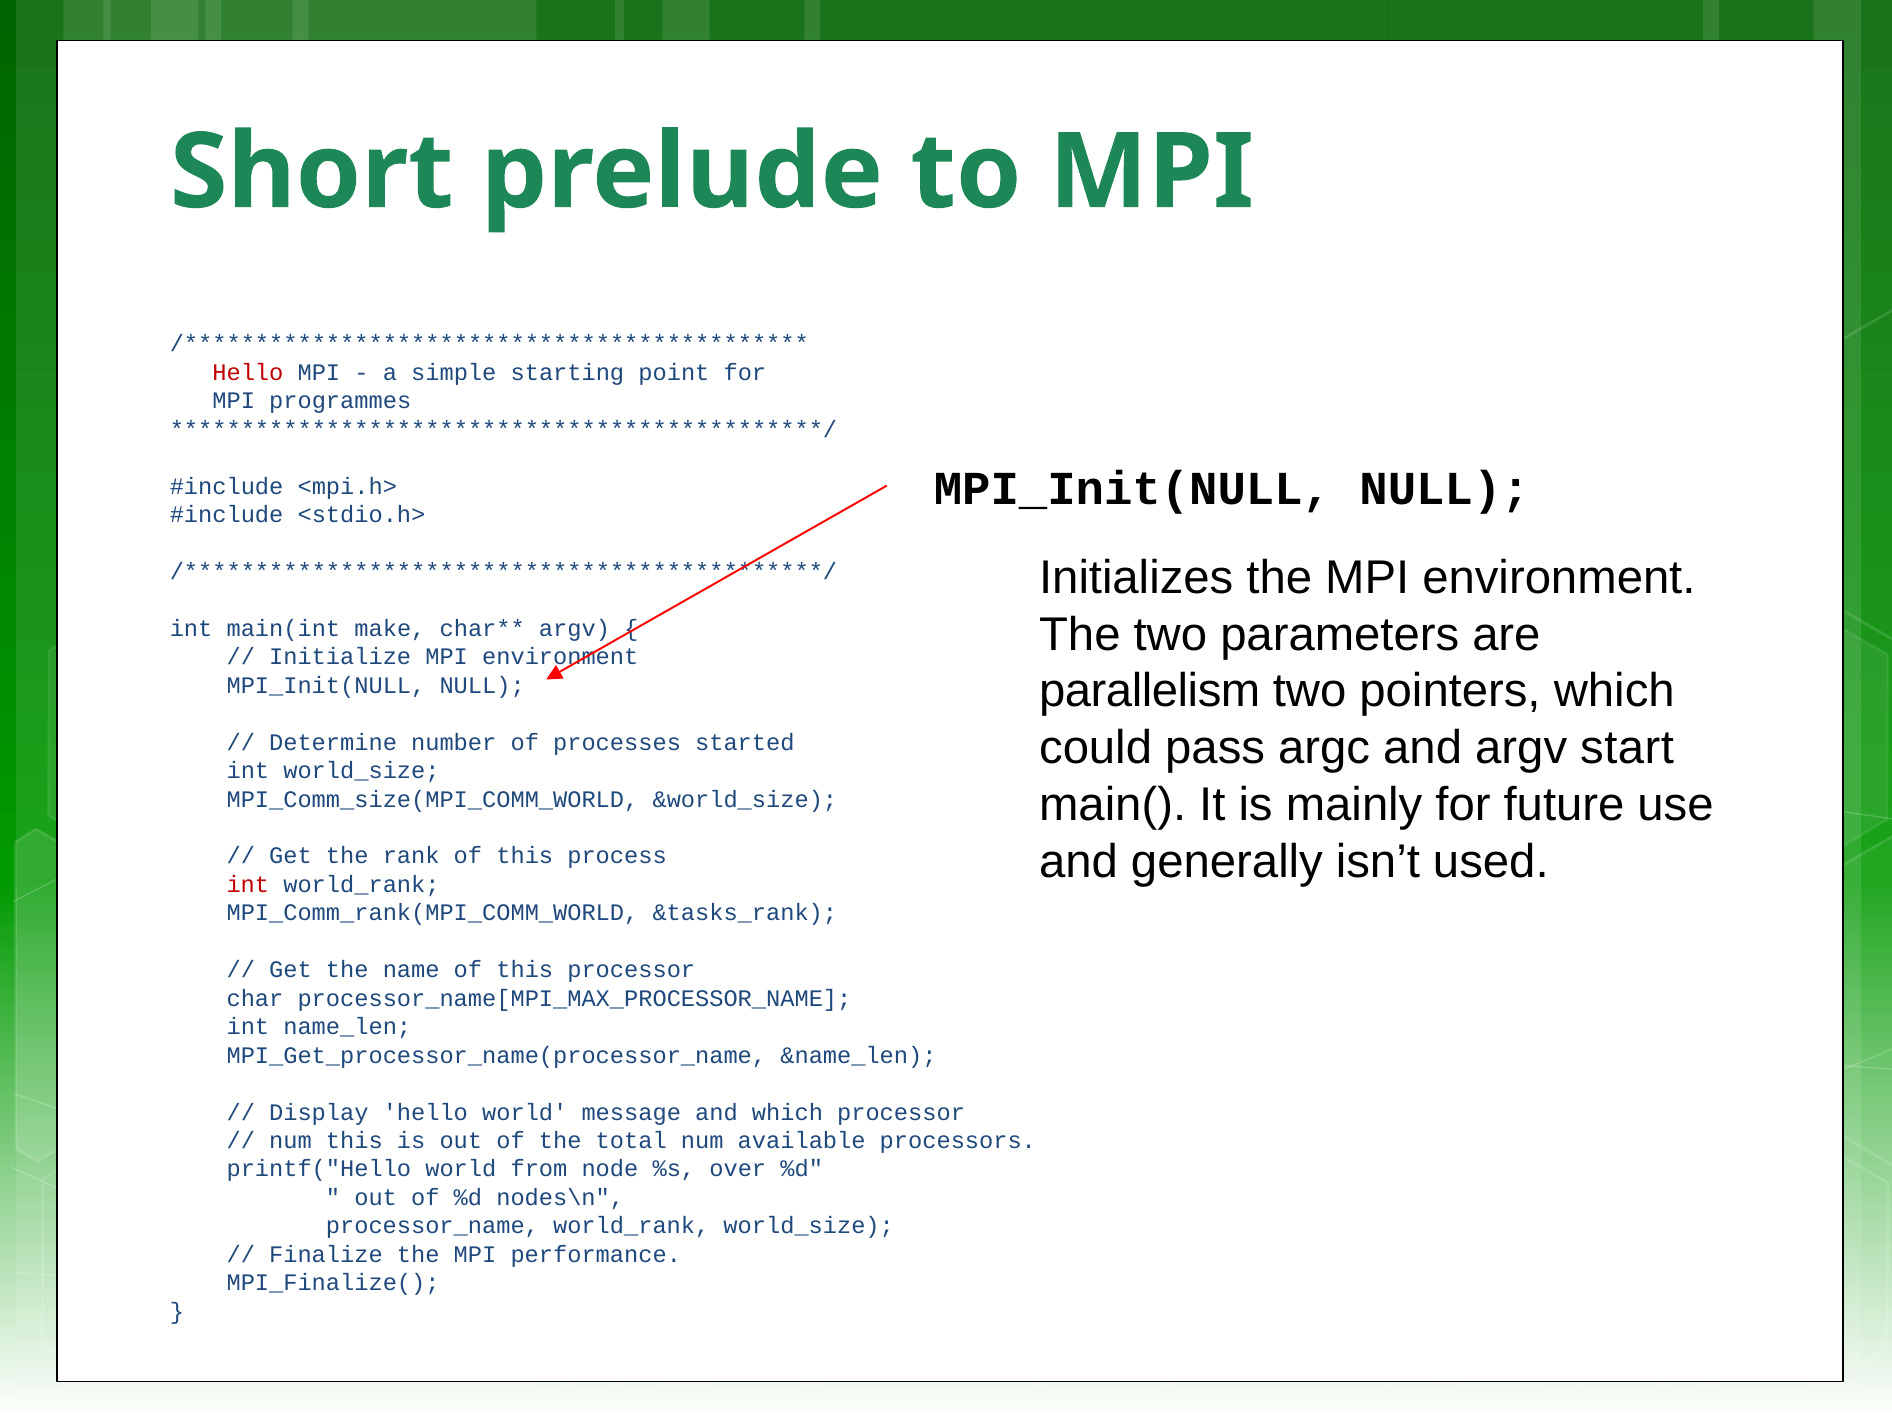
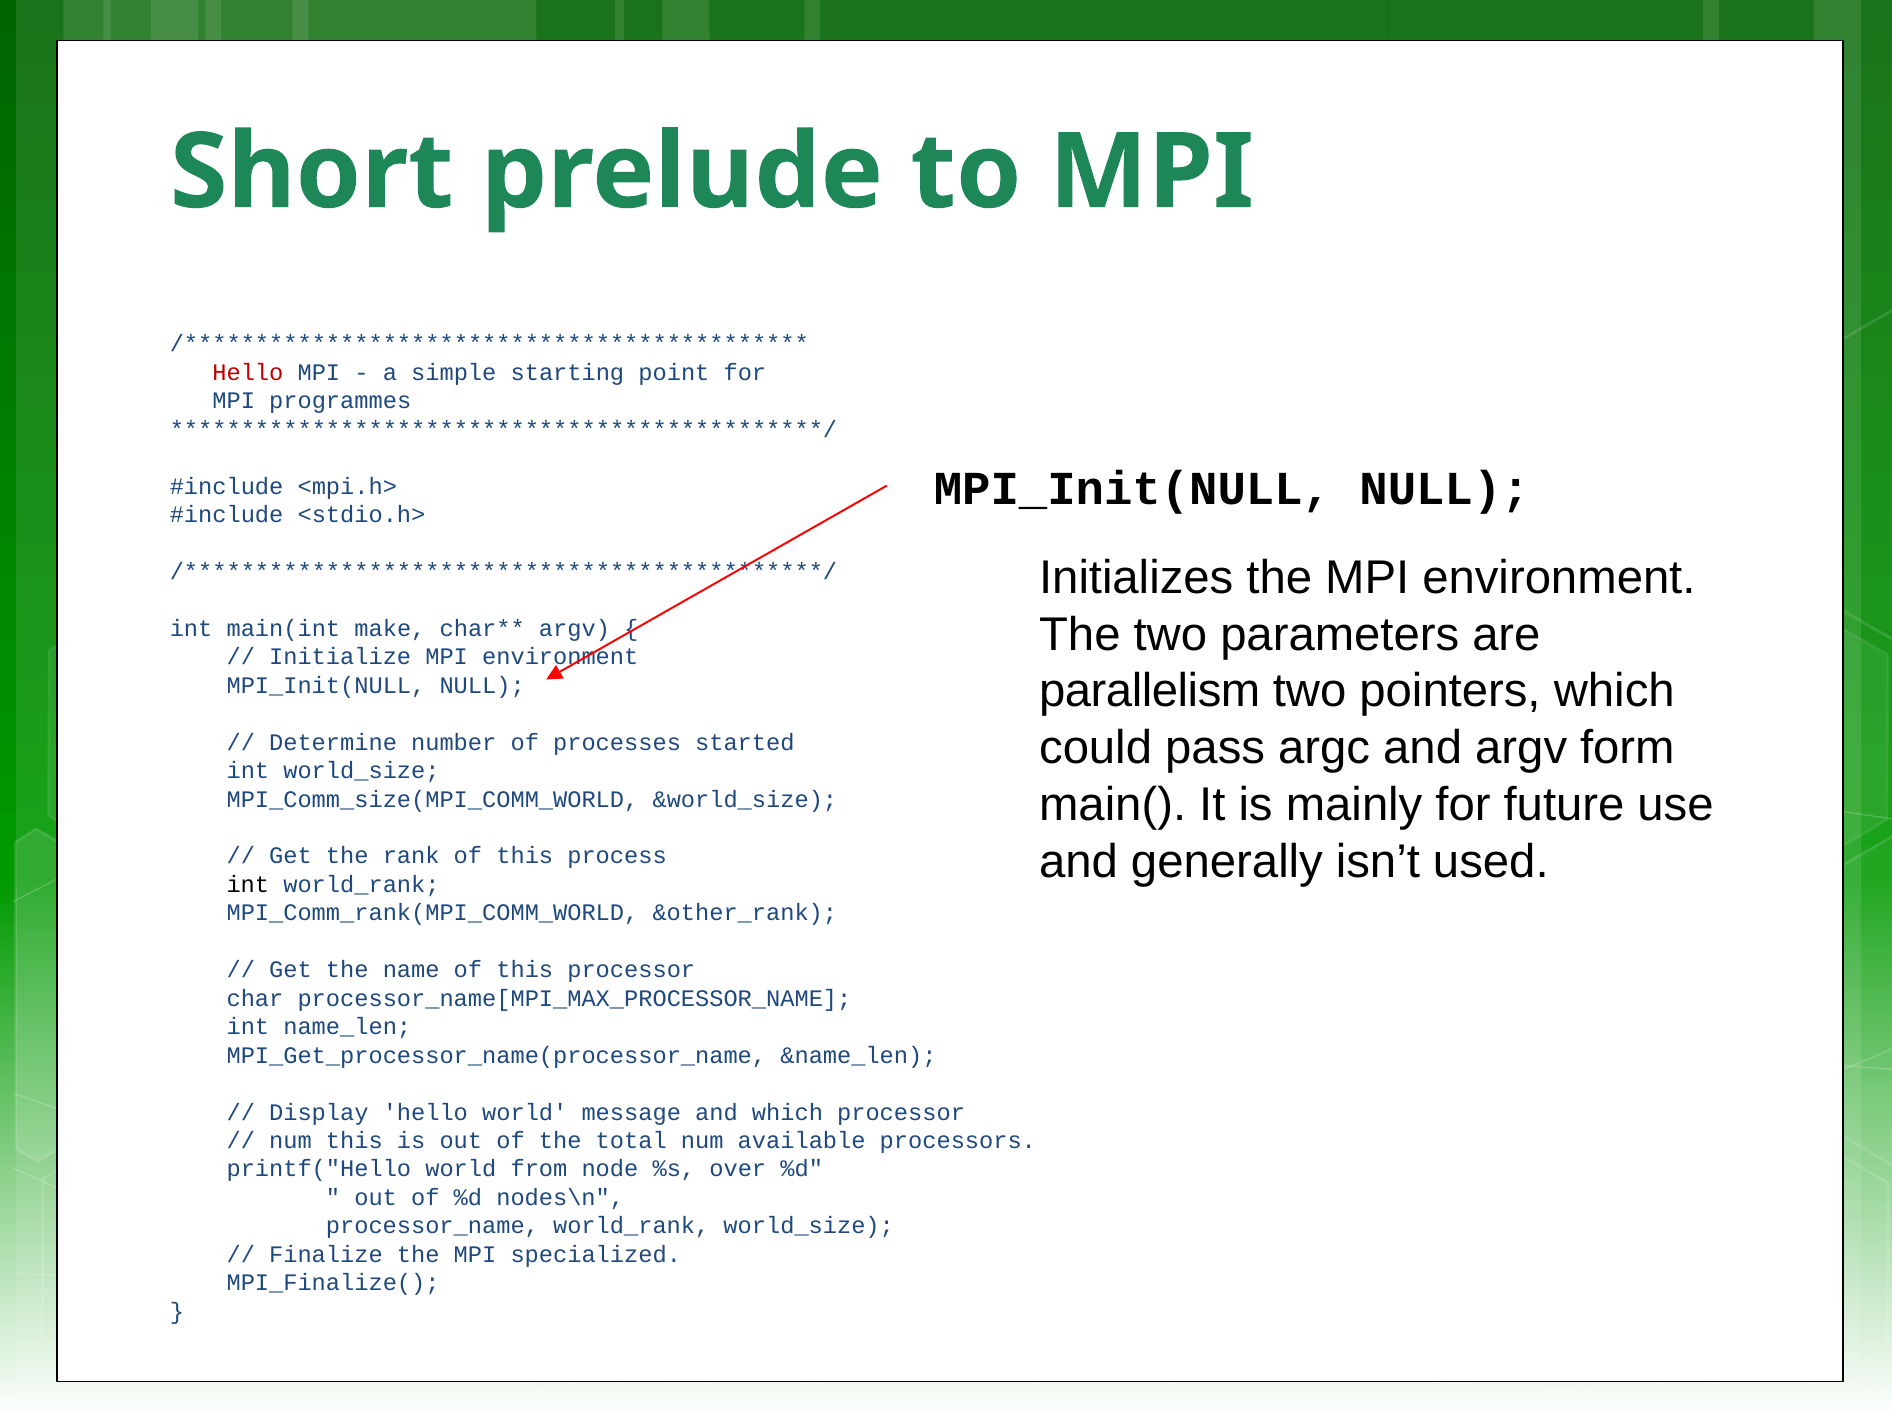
start: start -> form
int at (248, 885) colour: red -> black
&tasks_rank: &tasks_rank -> &other_rank
performance: performance -> specialized
